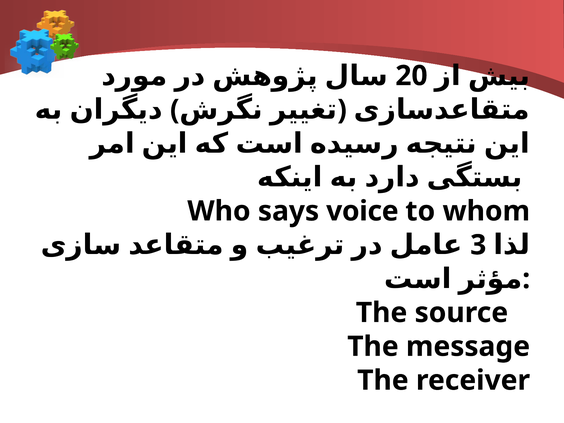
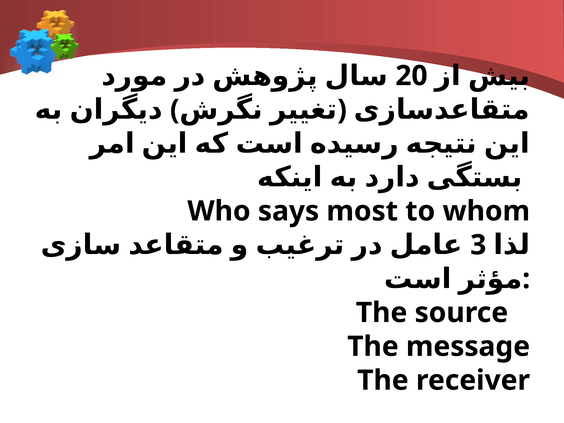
voice: voice -> most
